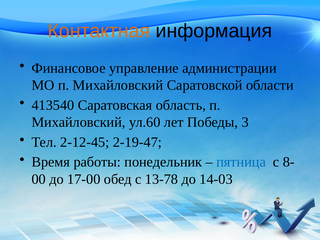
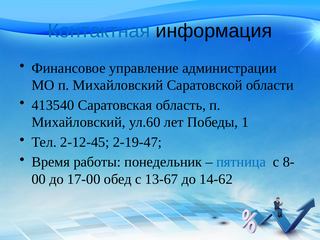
Контактная colour: orange -> blue
3: 3 -> 1
13-78: 13-78 -> 13-67
14-03: 14-03 -> 14-62
